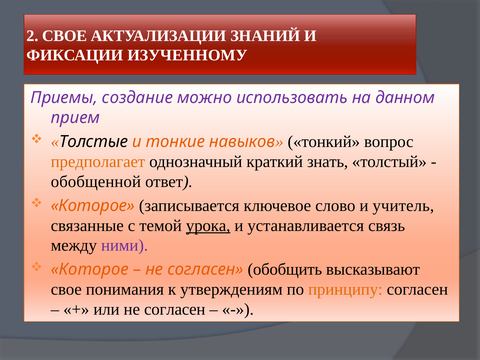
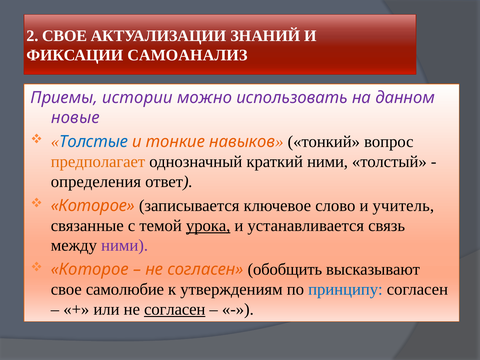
ИЗУЧЕННОМУ: ИЗУЧЕННОМУ -> САМОАНАЛИЗ
создание: создание -> истории
прием: прием -> новые
Толстые colour: black -> blue
краткий знать: знать -> ними
обобщенной: обобщенной -> определения
понимания: понимания -> самолюбие
принципу colour: orange -> blue
согласен at (175, 309) underline: none -> present
